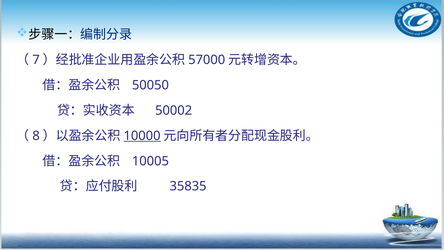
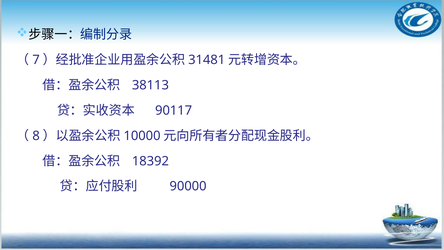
57000: 57000 -> 31481
50050: 50050 -> 38113
50002: 50002 -> 90117
10000 underline: present -> none
10005: 10005 -> 18392
35835: 35835 -> 90000
